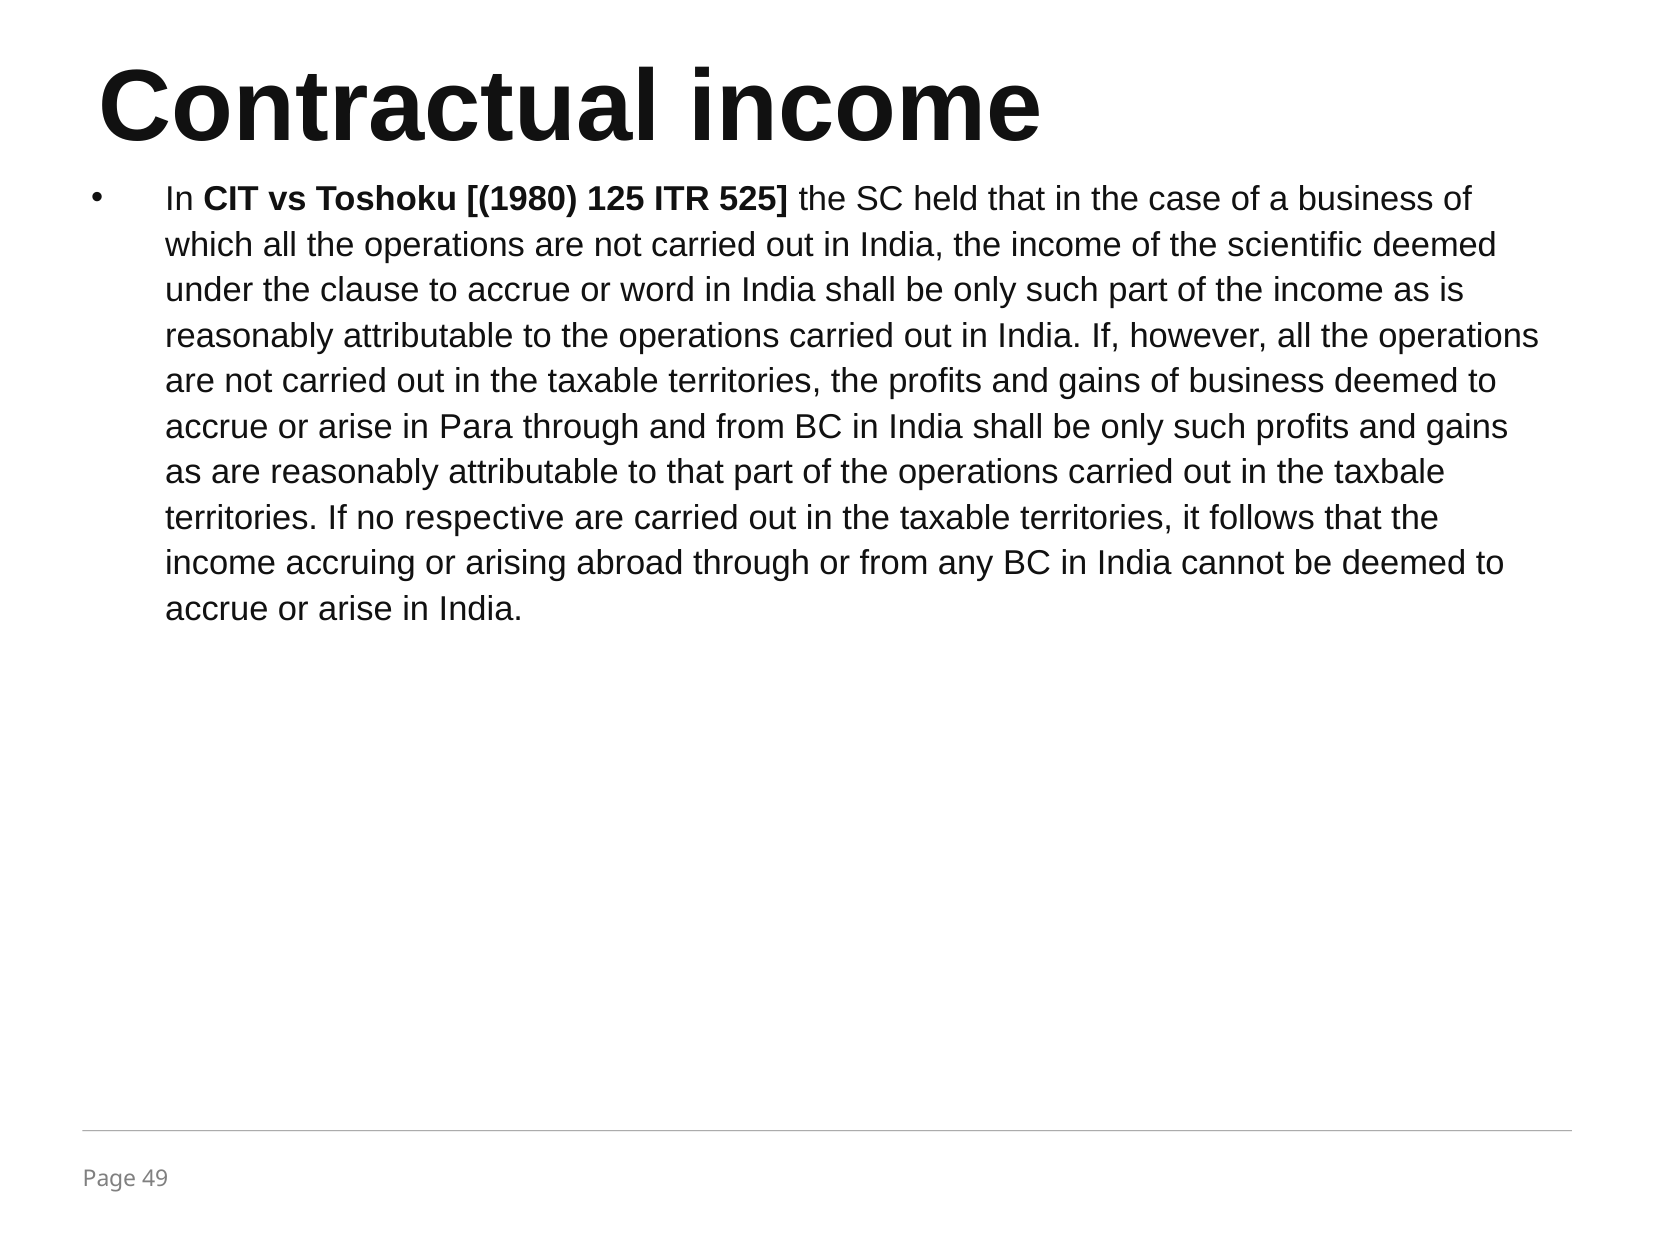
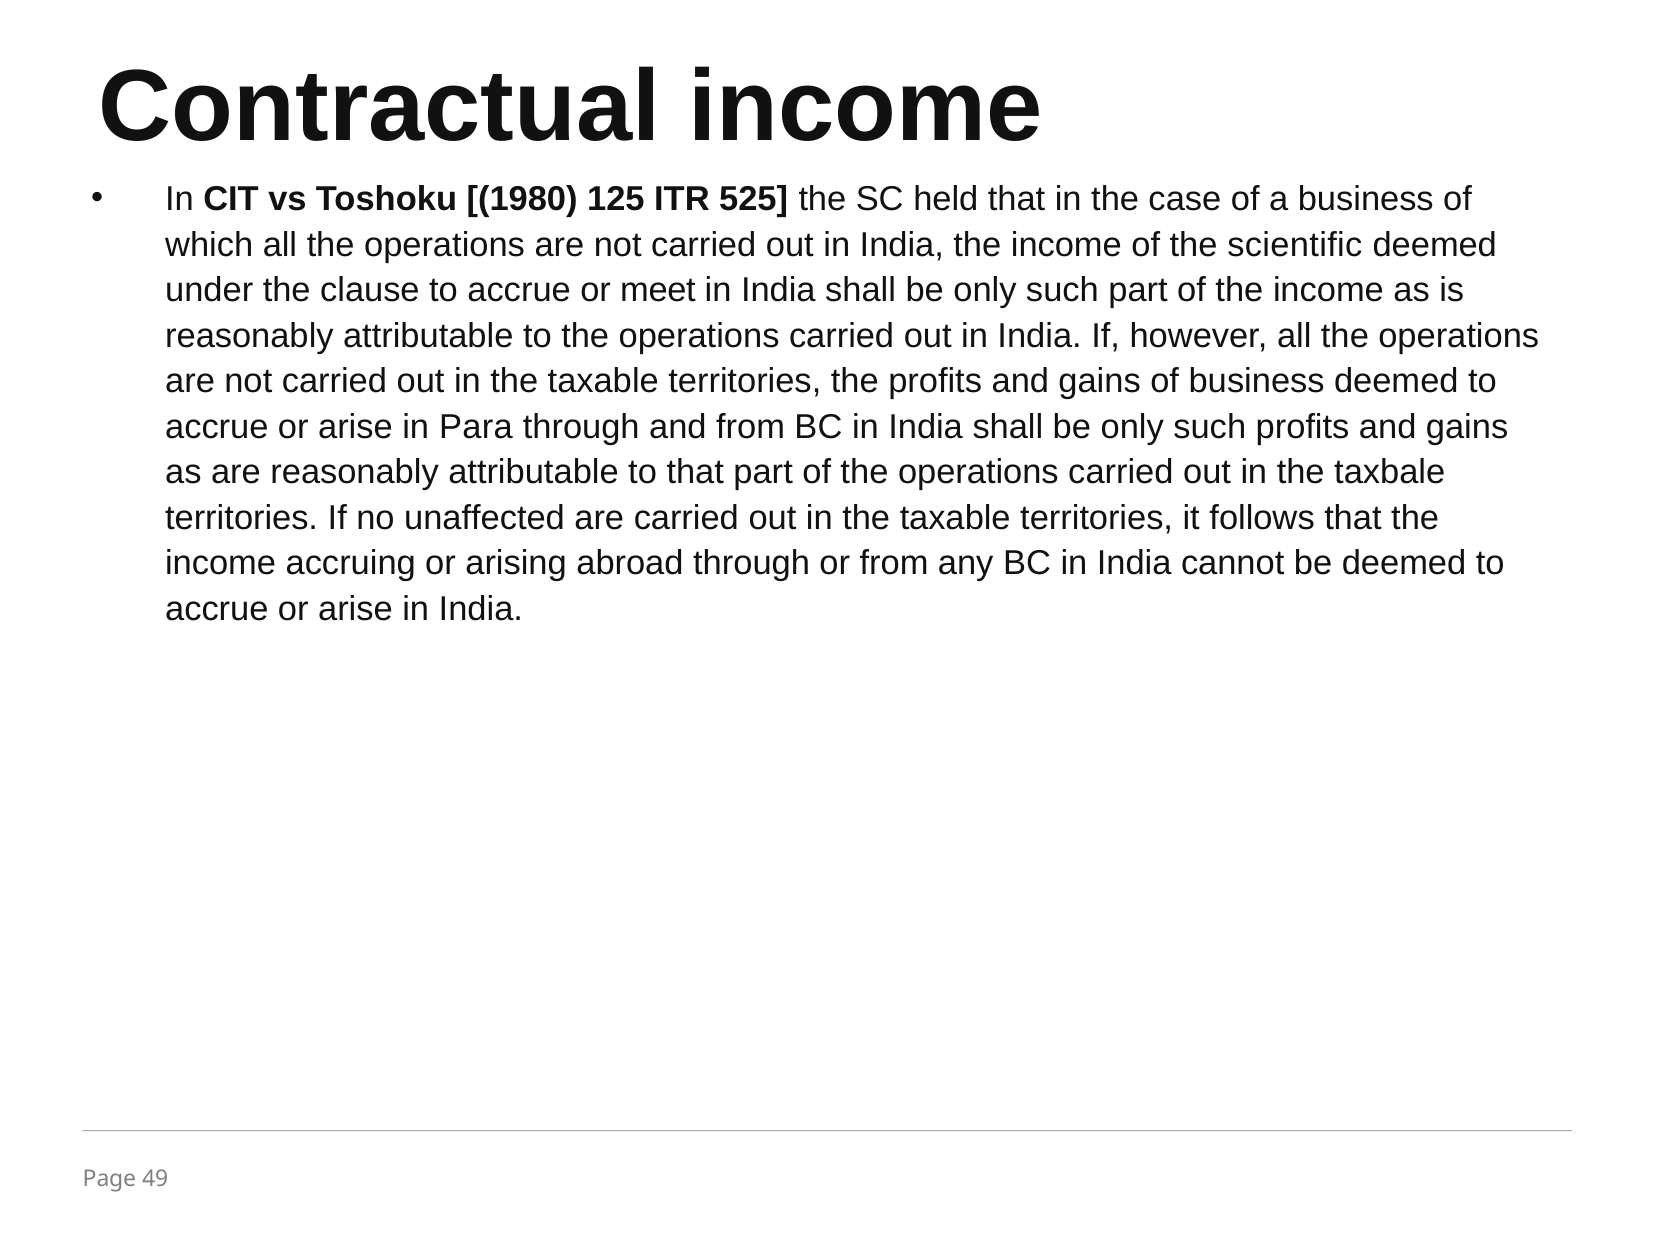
word: word -> meet
respective: respective -> unaffected
